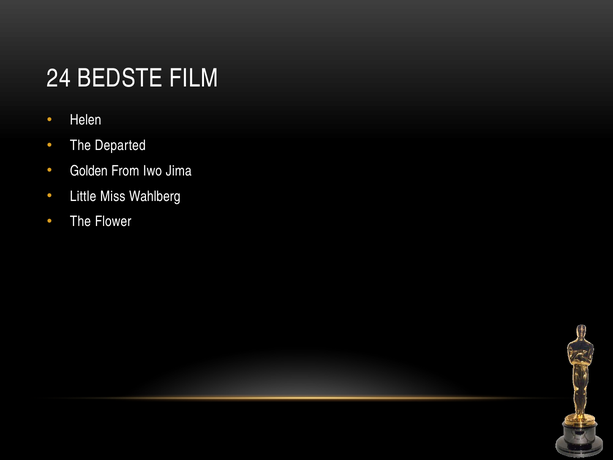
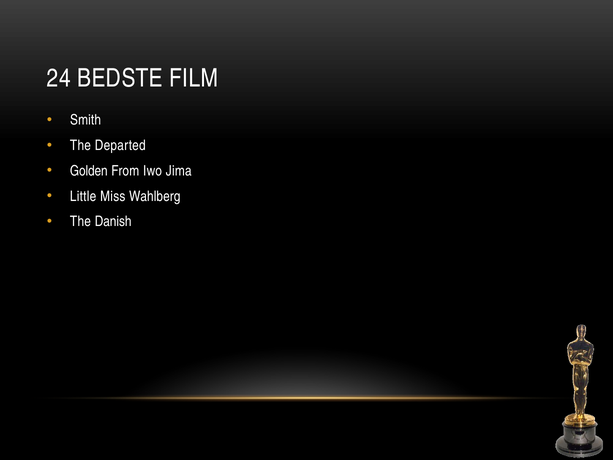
Helen: Helen -> Smith
Flower: Flower -> Danish
